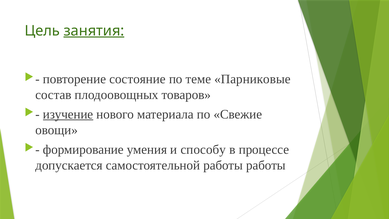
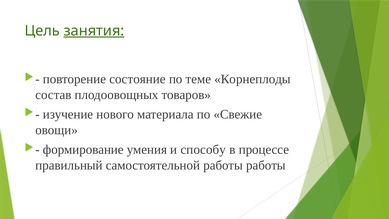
Парниковые: Парниковые -> Корнеплоды
изучение underline: present -> none
допускается: допускается -> правильный
